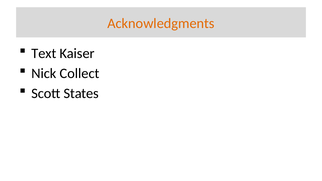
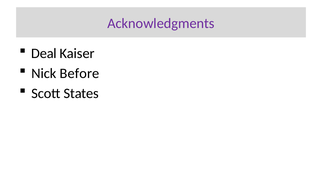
Acknowledgments colour: orange -> purple
Text: Text -> Deal
Collect: Collect -> Before
